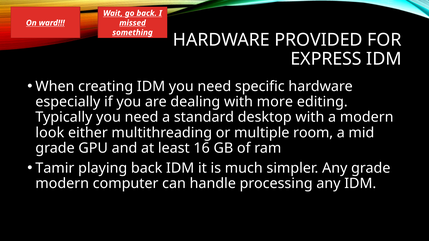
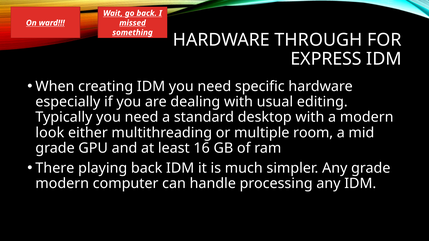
PROVIDED: PROVIDED -> THROUGH
more: more -> usual
Tamir: Tamir -> There
